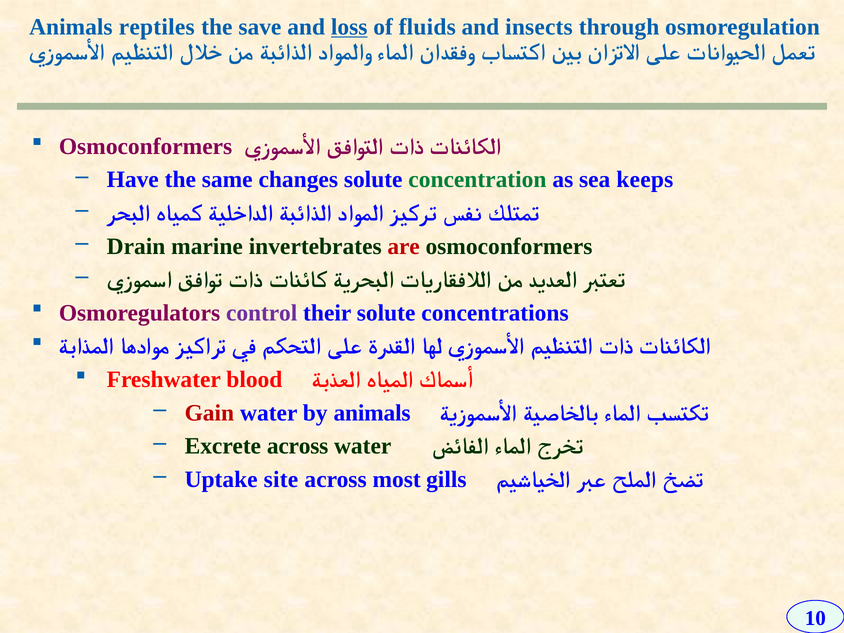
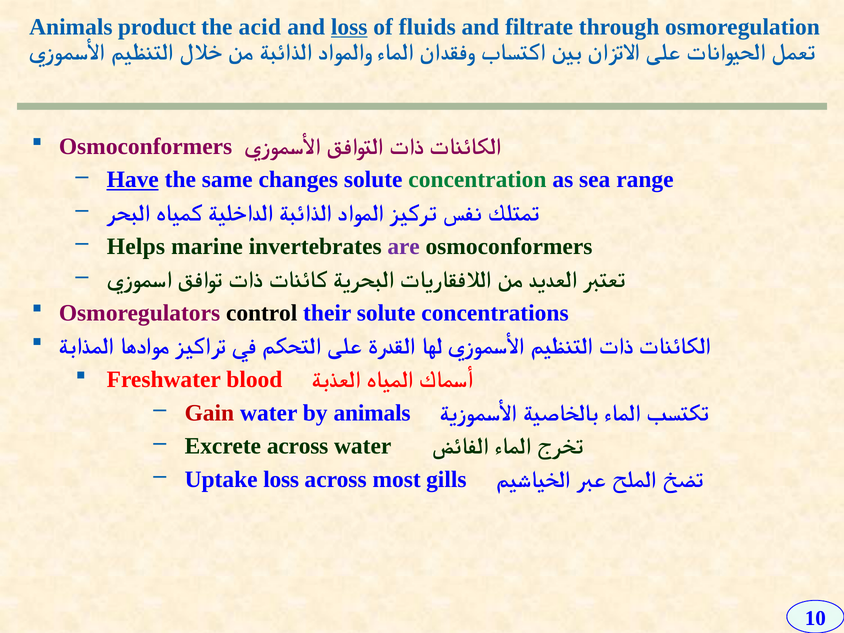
reptiles: reptiles -> product
save: save -> acid
insects: insects -> filtrate
Have underline: none -> present
keeps: keeps -> range
Drain: Drain -> Helps
are colour: red -> purple
control colour: purple -> black
Uptake site: site -> loss
